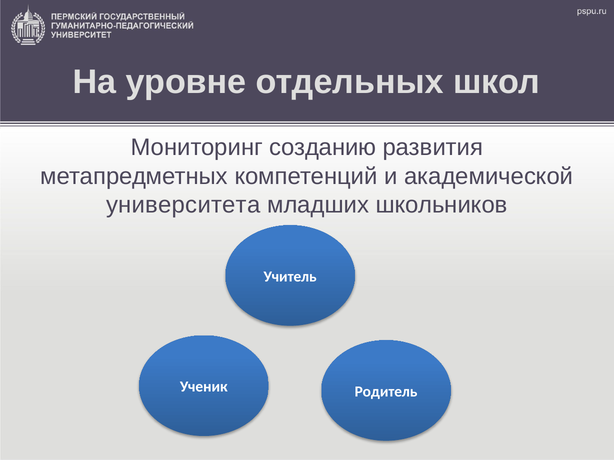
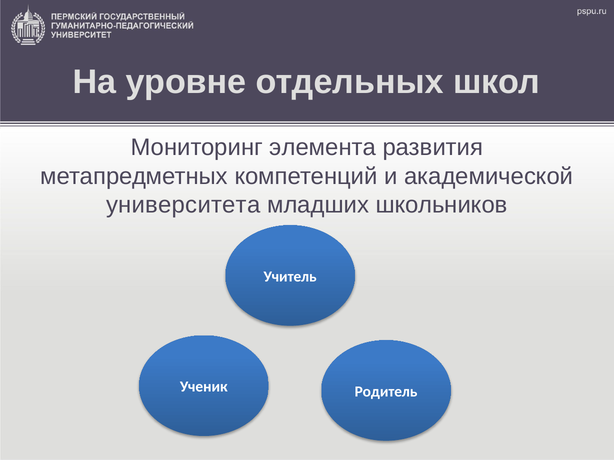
созданию: созданию -> элемента
